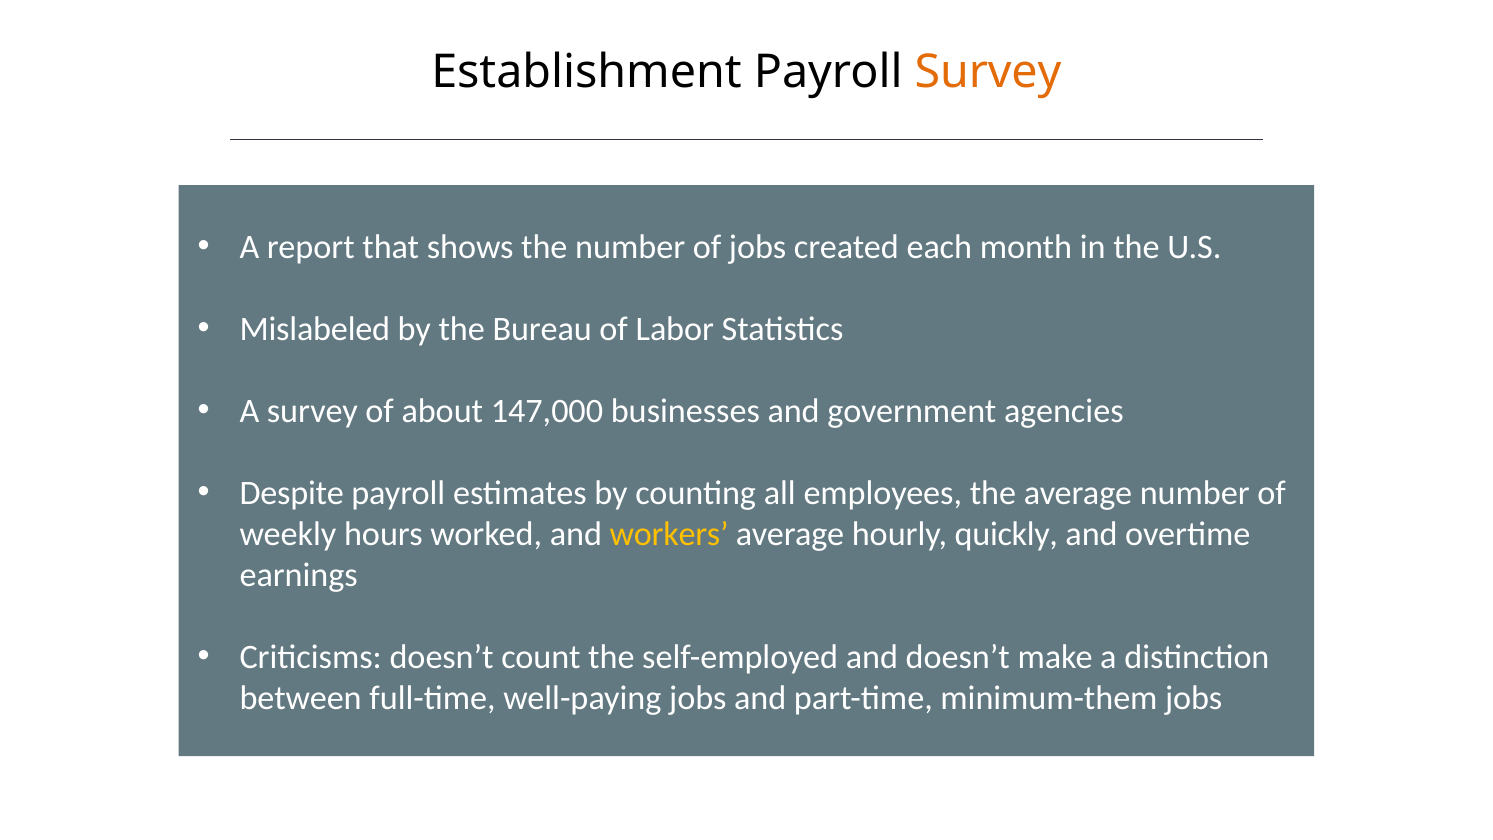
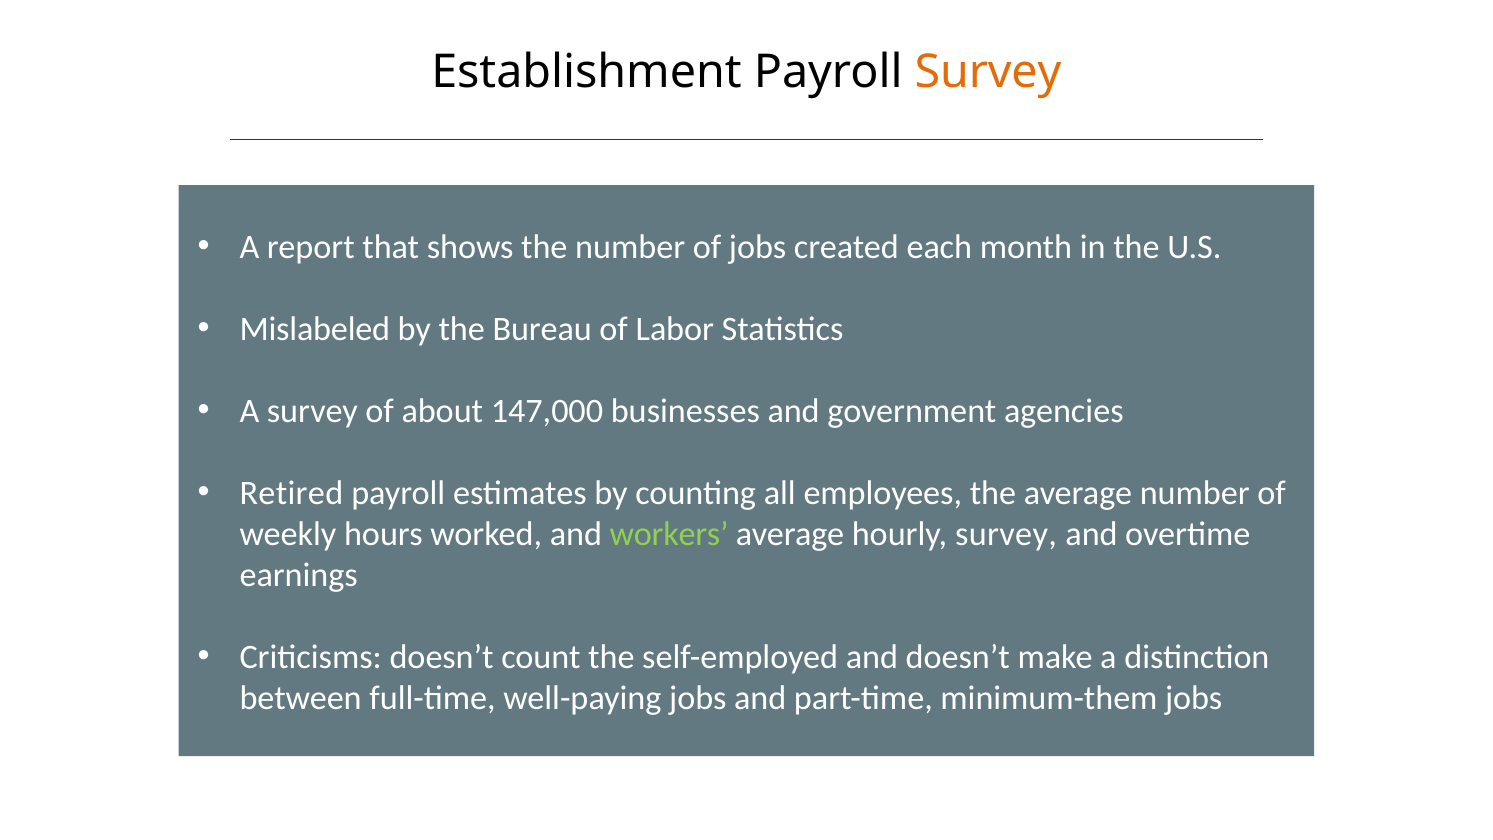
Despite: Despite -> Retired
workers colour: yellow -> light green
hourly quickly: quickly -> survey
